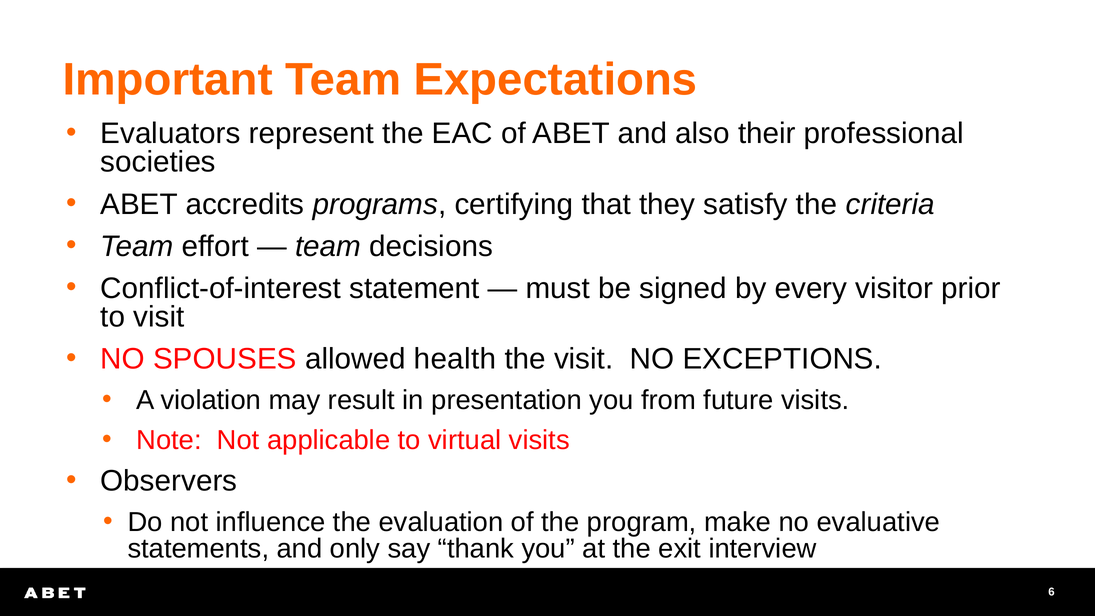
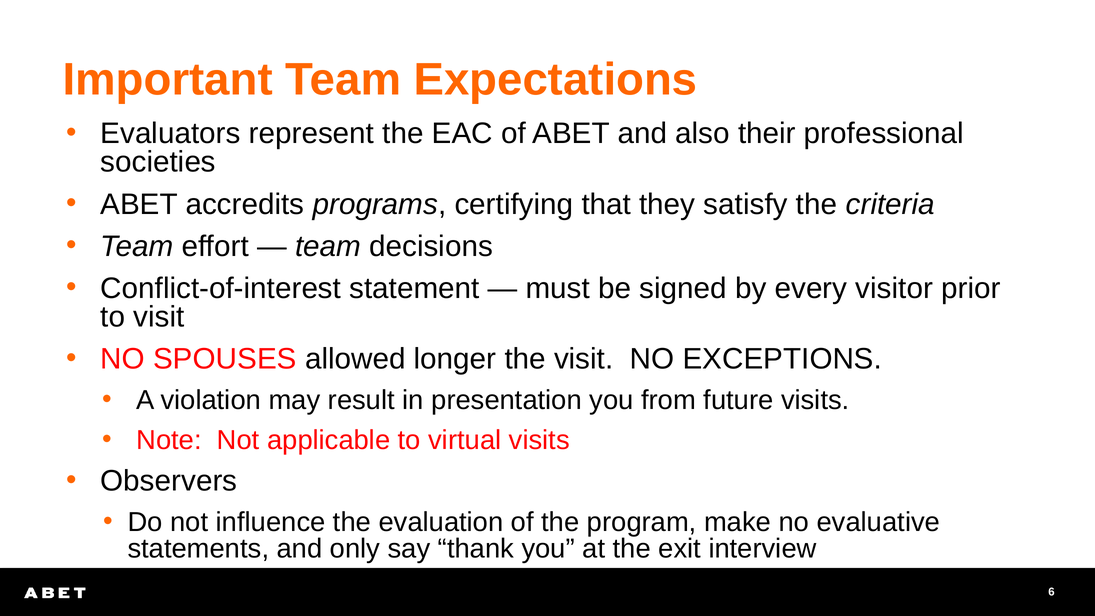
health: health -> longer
